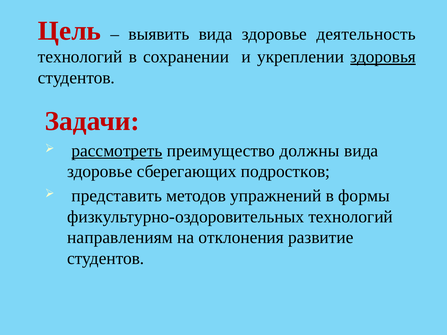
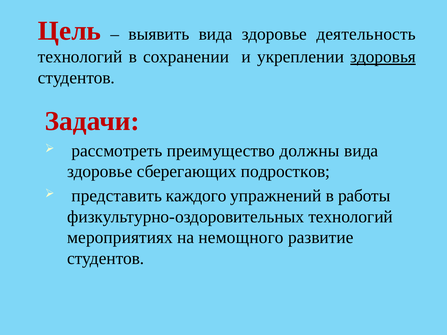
рассмотреть underline: present -> none
методов: методов -> каждого
формы: формы -> работы
направлениям: направлениям -> мероприятиях
отклонения: отклонения -> немощного
